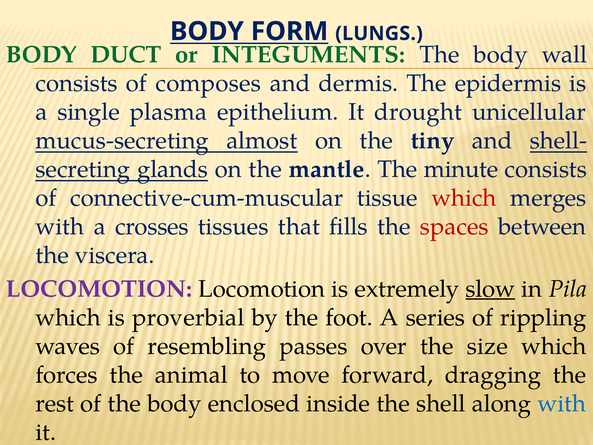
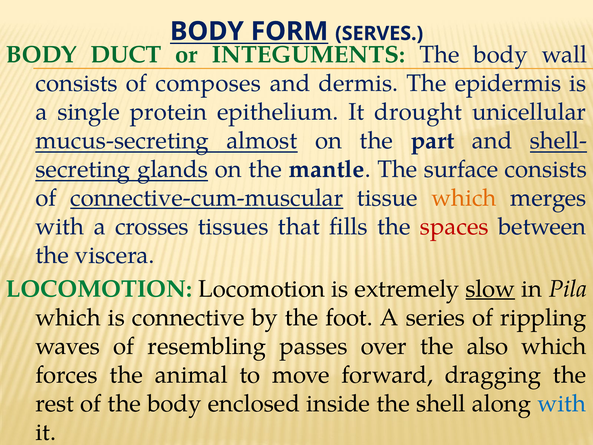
LUNGS: LUNGS -> SERVES
plasma: plasma -> protein
tiny: tiny -> part
minute: minute -> surface
connective-cum-muscular underline: none -> present
which at (464, 198) colour: red -> orange
LOCOMOTION at (99, 289) colour: purple -> green
proverbial: proverbial -> connective
size: size -> also
